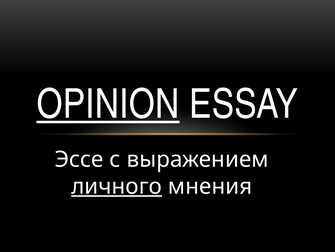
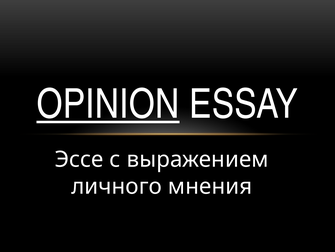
личного underline: present -> none
